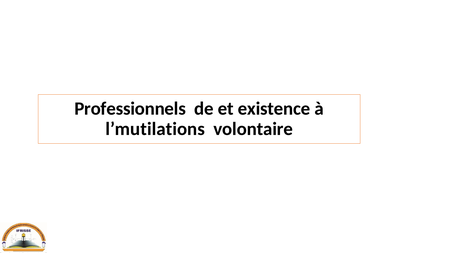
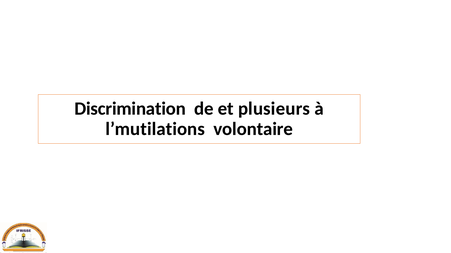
Professionnels: Professionnels -> Discrimination
existence: existence -> plusieurs
